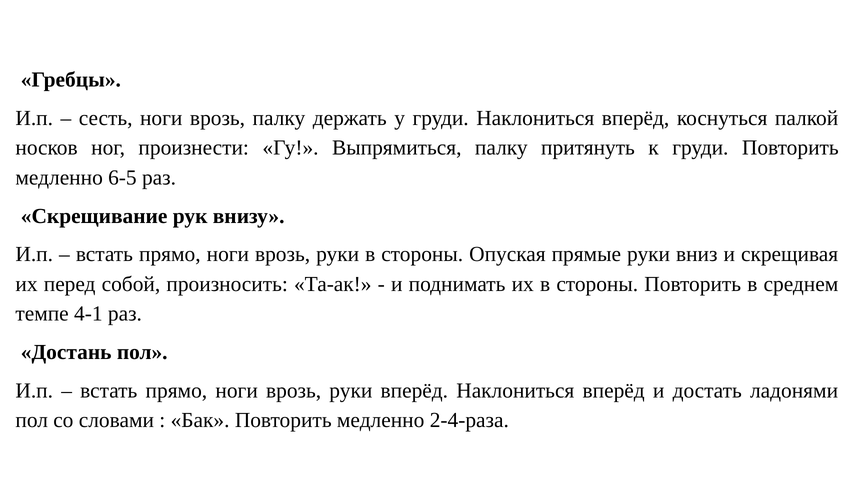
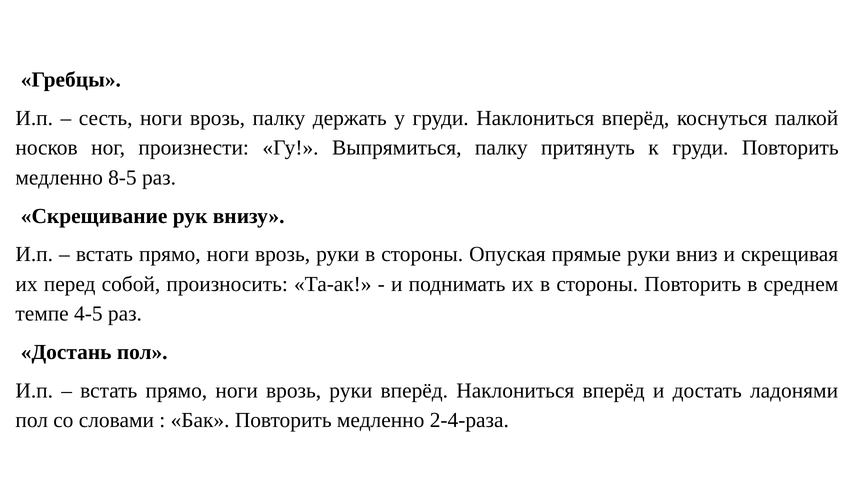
6-5: 6-5 -> 8-5
4-1: 4-1 -> 4-5
